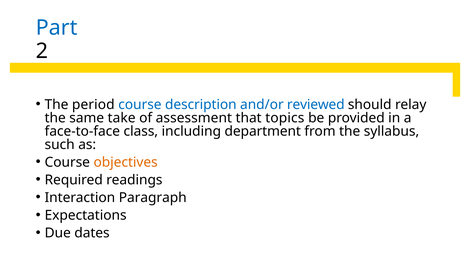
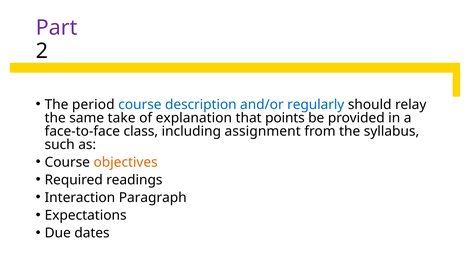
Part colour: blue -> purple
reviewed: reviewed -> regularly
assessment: assessment -> explanation
topics: topics -> points
department: department -> assignment
